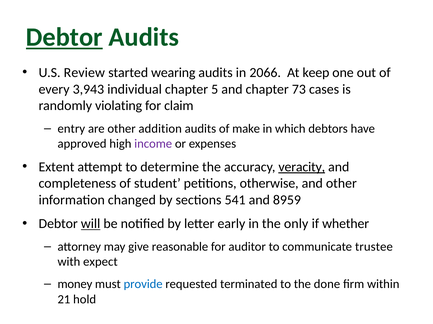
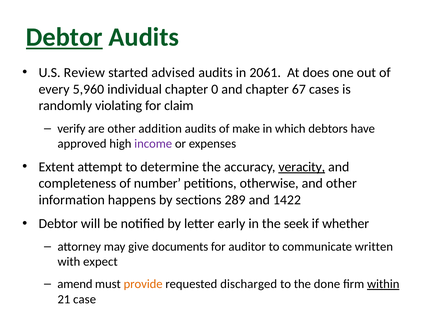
wearing: wearing -> advised
2066: 2066 -> 2061
keep: keep -> does
3,943: 3,943 -> 5,960
5: 5 -> 0
73: 73 -> 67
entry: entry -> verify
student: student -> number
changed: changed -> happens
541: 541 -> 289
8959: 8959 -> 1422
will underline: present -> none
only: only -> seek
reasonable: reasonable -> documents
trustee: trustee -> written
money: money -> amend
provide colour: blue -> orange
terminated: terminated -> discharged
within underline: none -> present
hold: hold -> case
